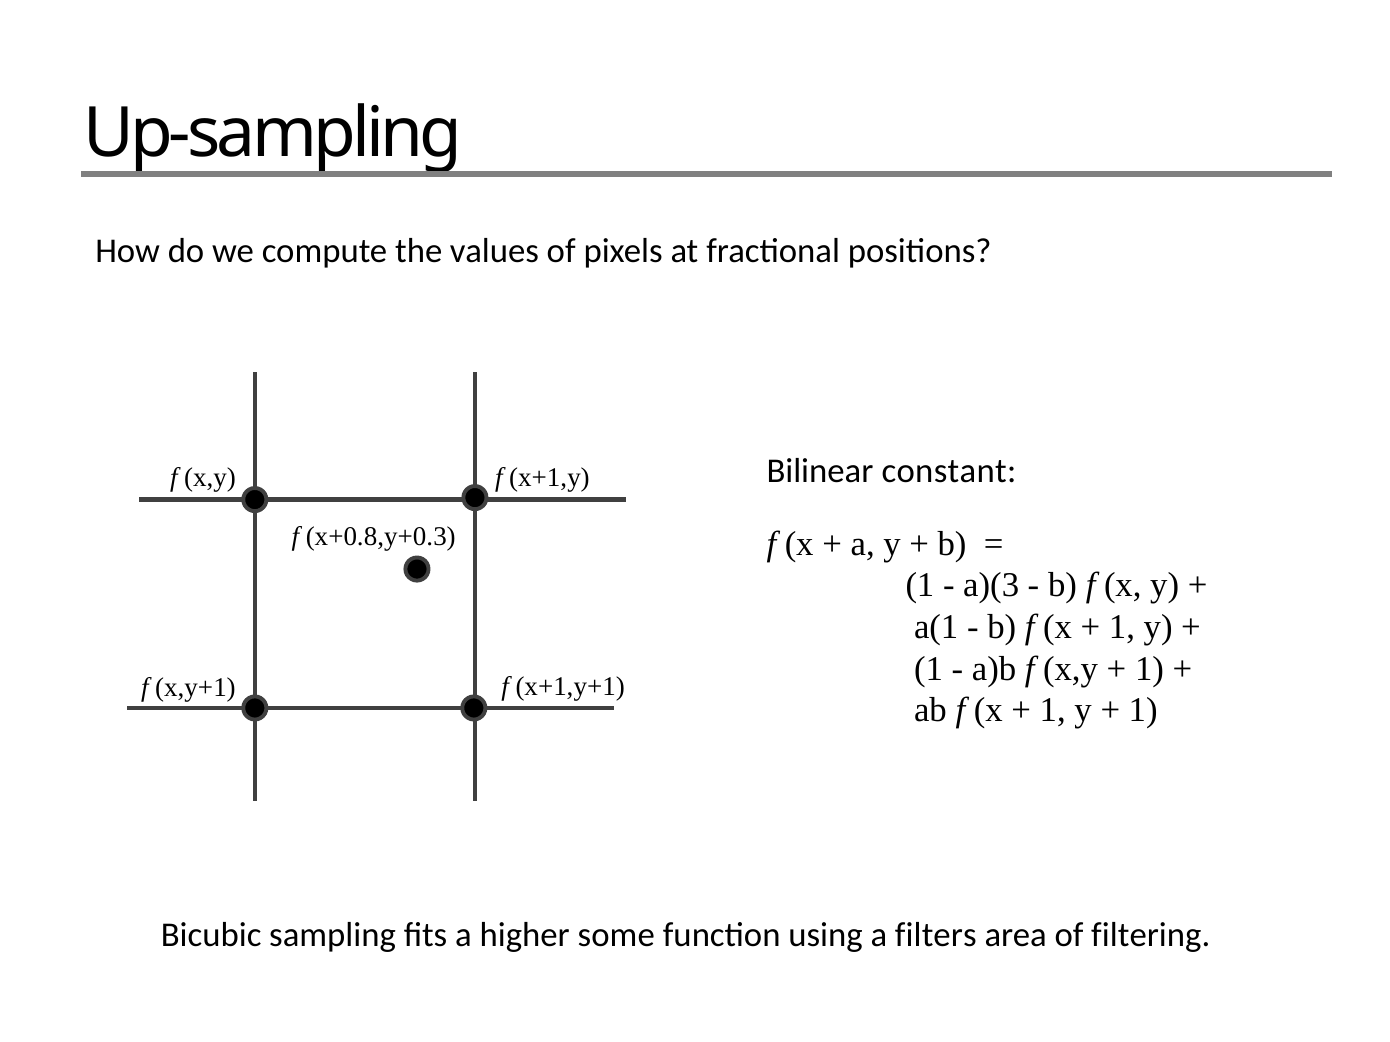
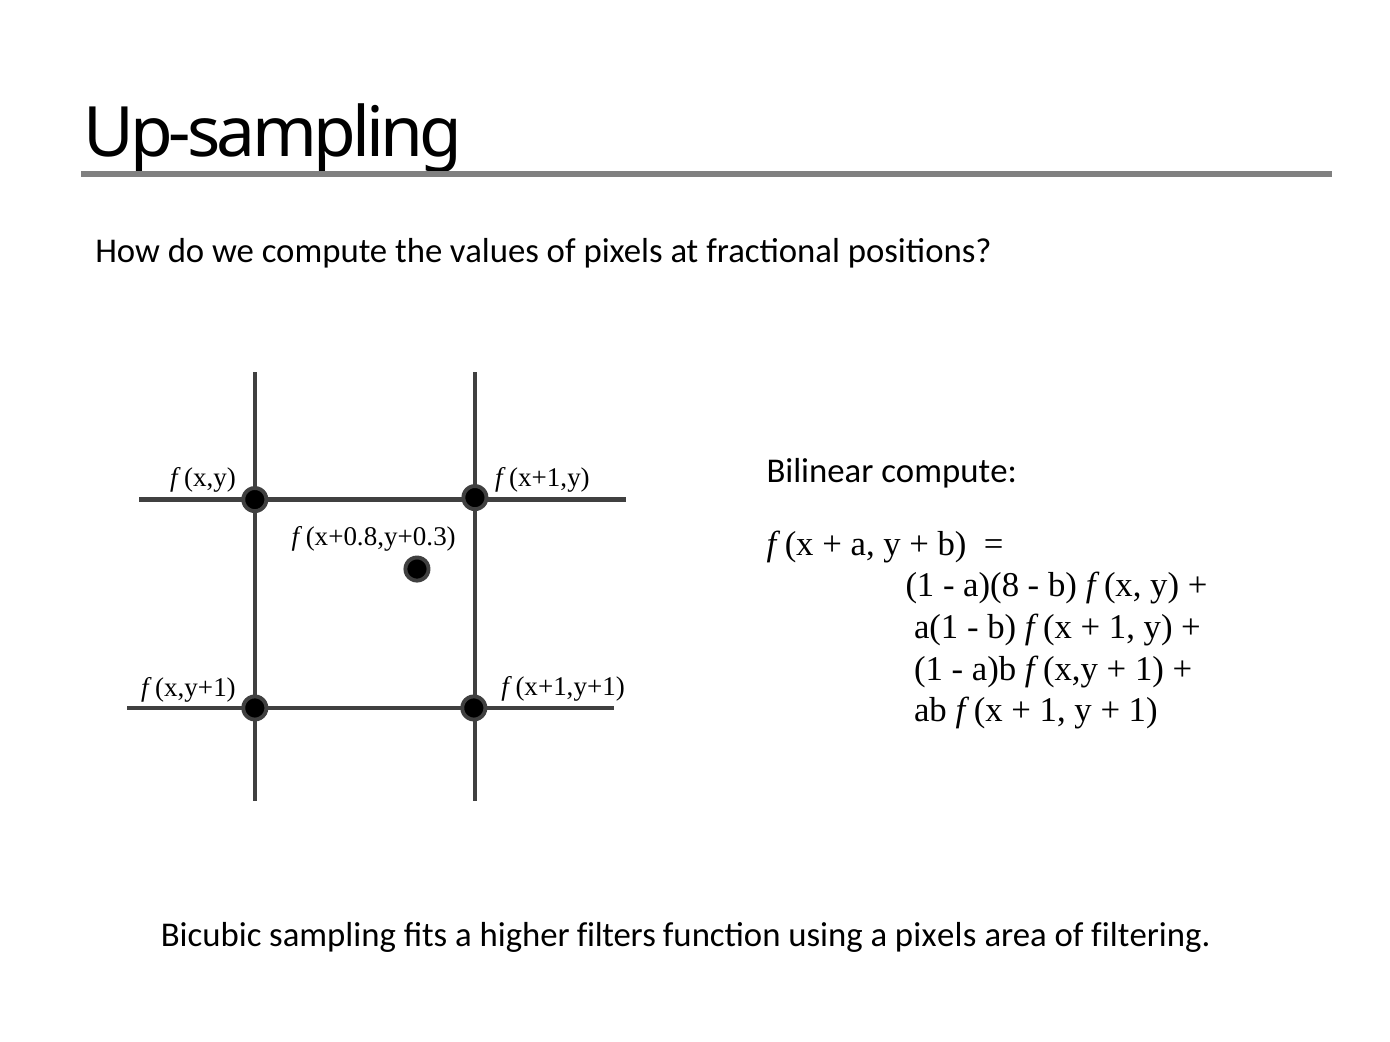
Bilinear constant: constant -> compute
a)(3: a)(3 -> a)(8
some: some -> filters
a filters: filters -> pixels
